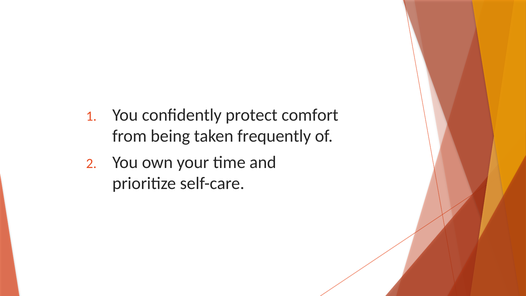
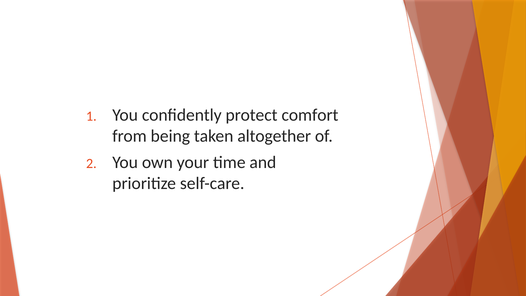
frequently: frequently -> altogether
